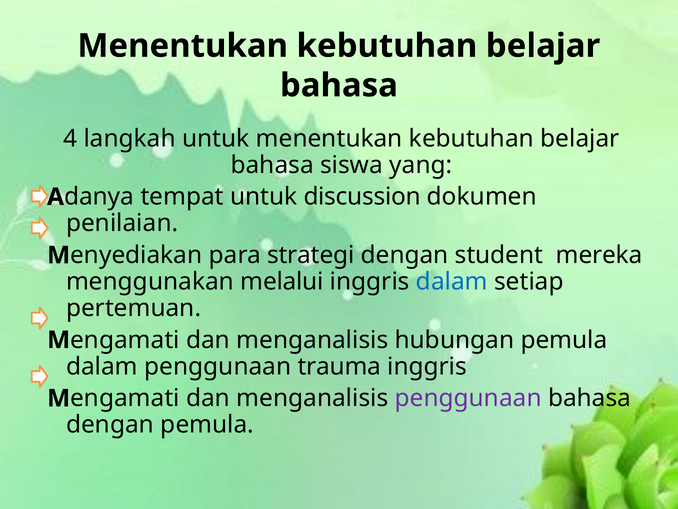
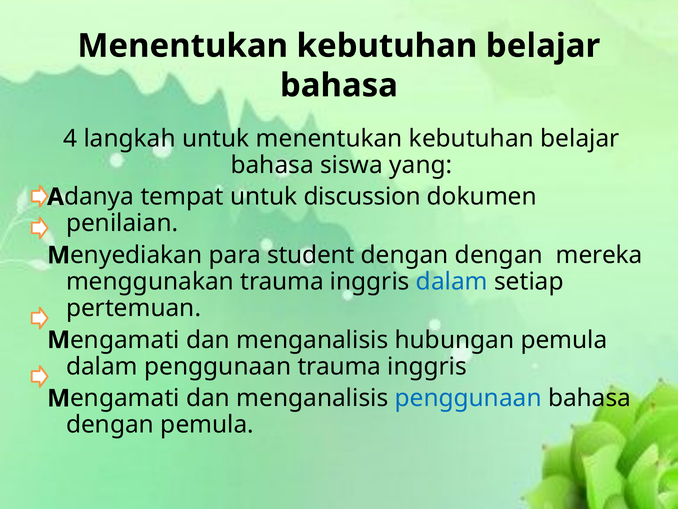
strategi: strategi -> student
dengan student: student -> dengan
menggunakan melalui: melalui -> trauma
penggunaan at (468, 398) colour: purple -> blue
